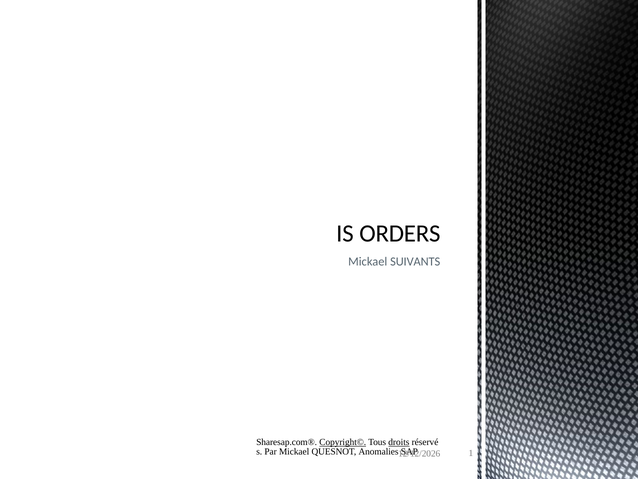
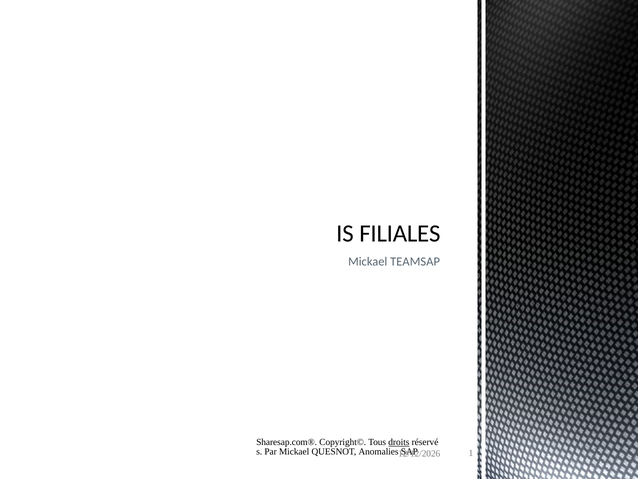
ORDERS: ORDERS -> FILIALES
SUIVANTS: SUIVANTS -> TEAMSAP
Copyright© underline: present -> none
